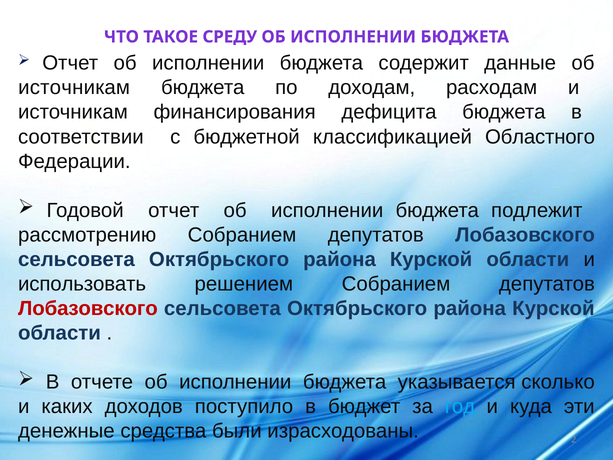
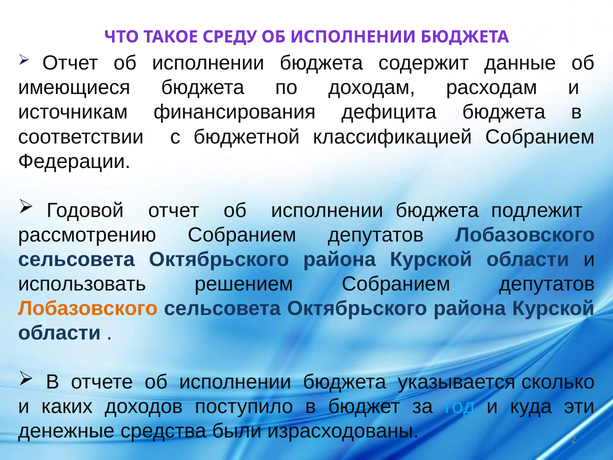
источникам at (74, 88): источникам -> имеющиеся
классификацией Областного: Областного -> Собранием
Лобазовского at (88, 308) colour: red -> orange
